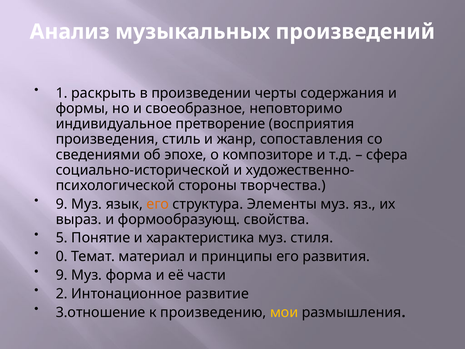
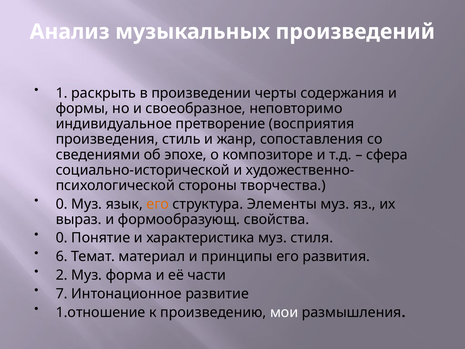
9 at (62, 204): 9 -> 0
5 at (62, 238): 5 -> 0
0: 0 -> 6
9 at (62, 275): 9 -> 2
2: 2 -> 7
3.отношение: 3.отношение -> 1.отношение
мои colour: yellow -> white
